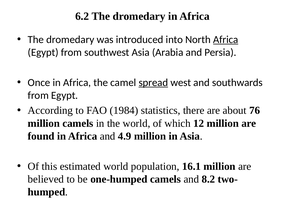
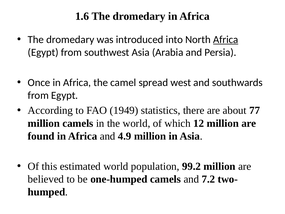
6.2: 6.2 -> 1.6
spread underline: present -> none
1984: 1984 -> 1949
76: 76 -> 77
16.1: 16.1 -> 99.2
8.2: 8.2 -> 7.2
